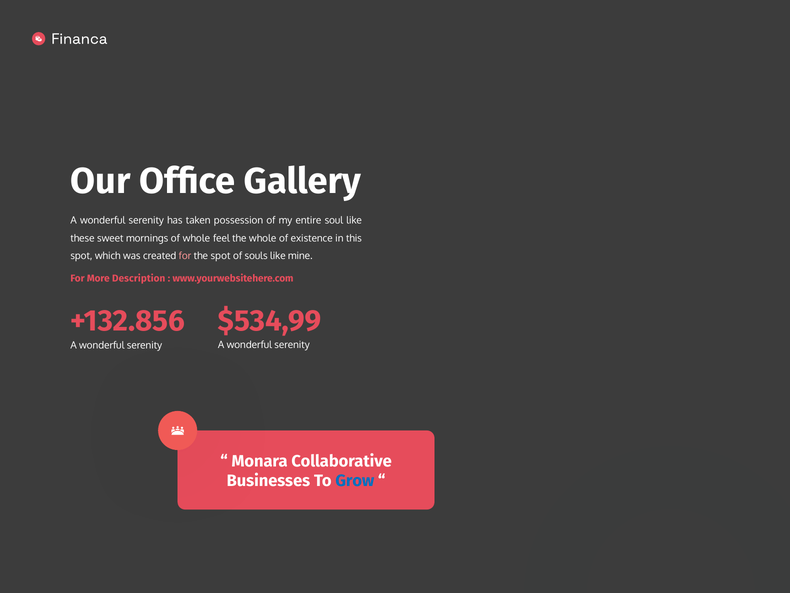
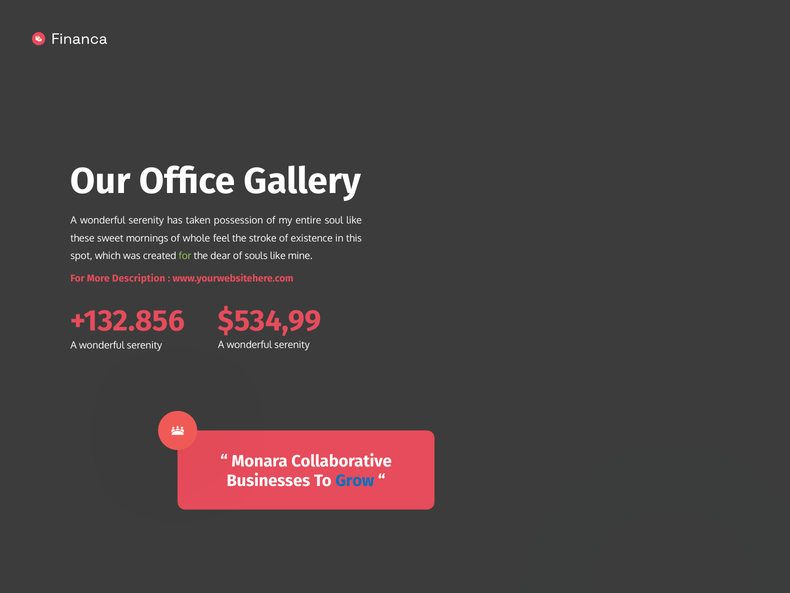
the whole: whole -> stroke
for at (185, 256) colour: pink -> light green
the spot: spot -> dear
